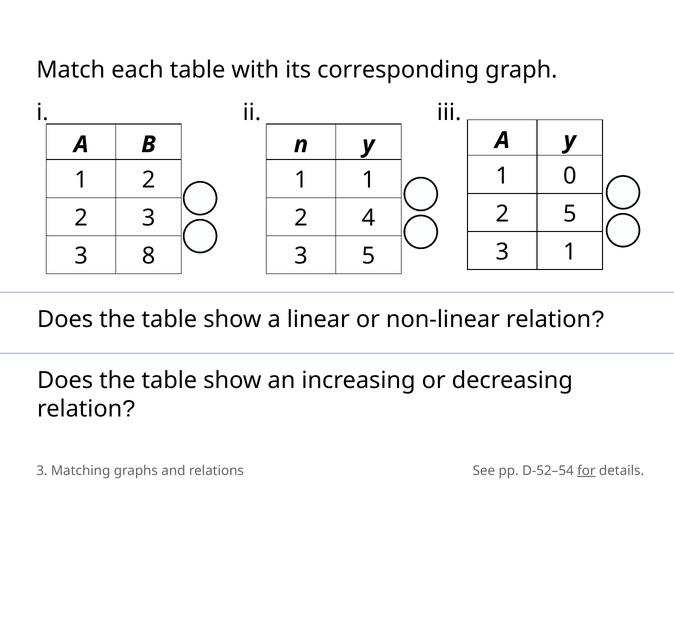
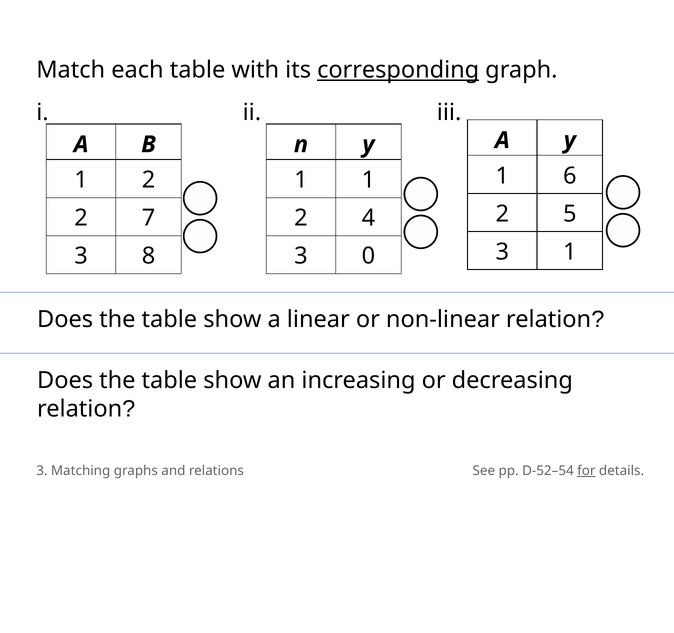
corresponding underline: none -> present
0: 0 -> 6
2 3: 3 -> 7
3 5: 5 -> 0
